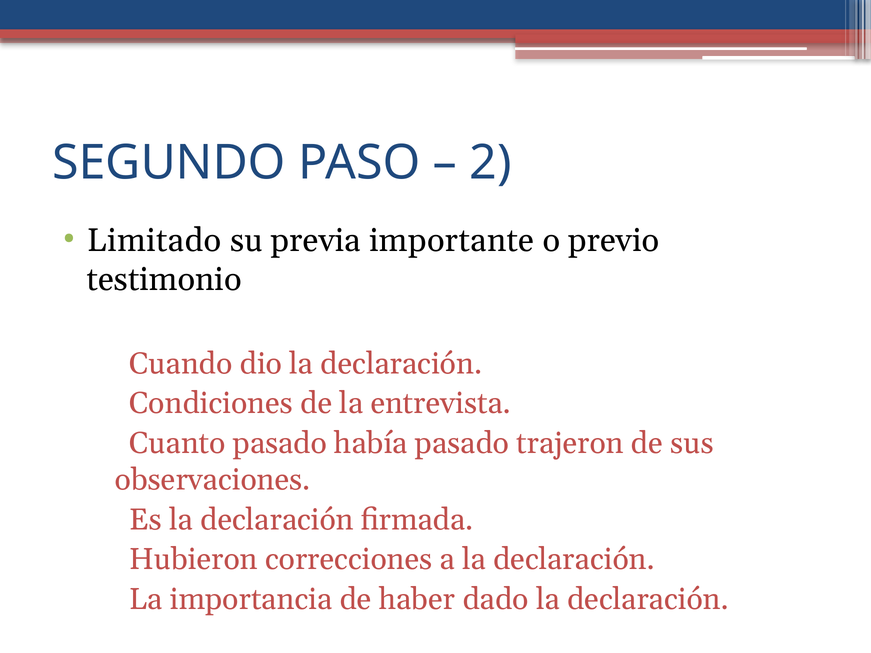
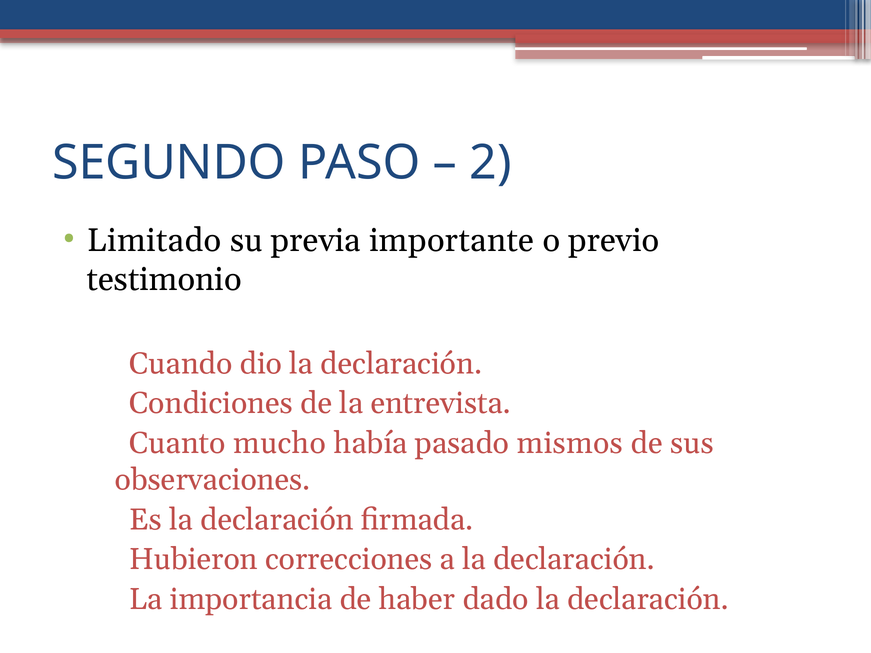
Cuanto pasado: pasado -> mucho
trajeron: trajeron -> mismos
